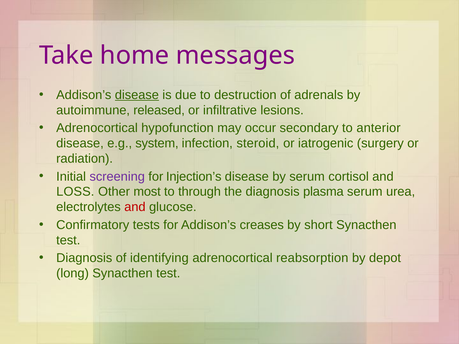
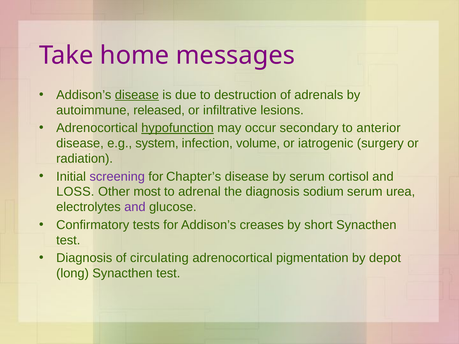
hypofunction underline: none -> present
steroid: steroid -> volume
Injection’s: Injection’s -> Chapter’s
through: through -> adrenal
plasma: plasma -> sodium
and at (135, 207) colour: red -> purple
identifying: identifying -> circulating
reabsorption: reabsorption -> pigmentation
